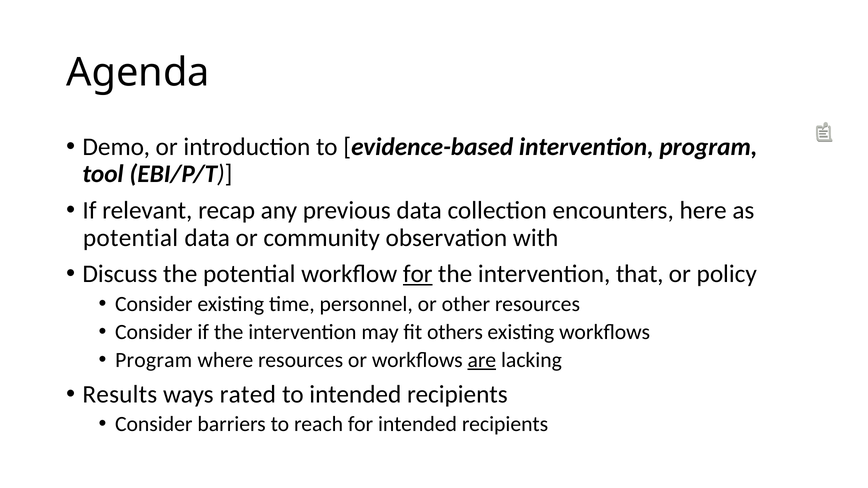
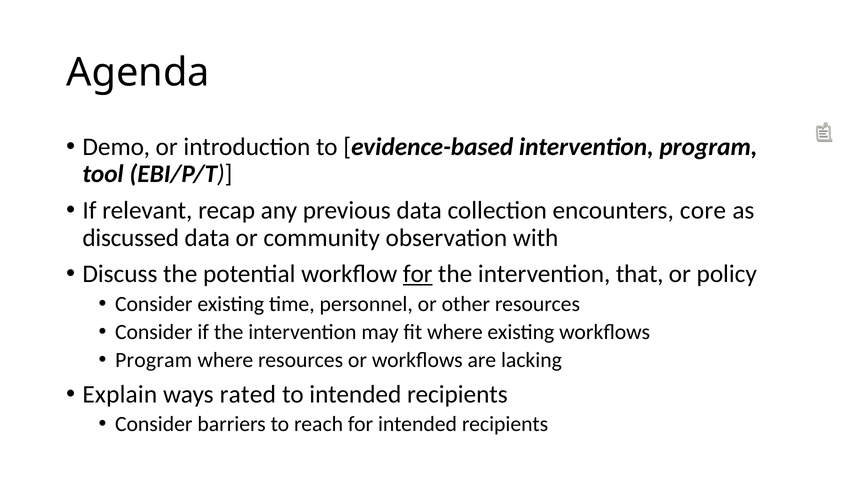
here: here -> core
potential at (130, 238): potential -> discussed
fit others: others -> where
are underline: present -> none
Results: Results -> Explain
